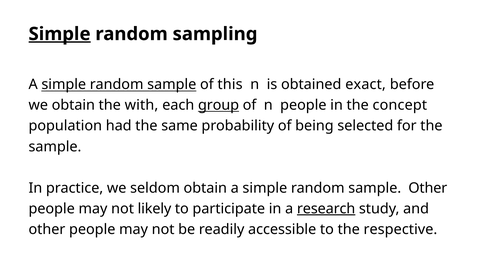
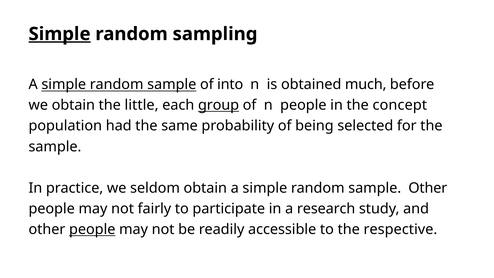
this: this -> into
exact: exact -> much
with: with -> little
likely: likely -> fairly
research underline: present -> none
people at (92, 229) underline: none -> present
